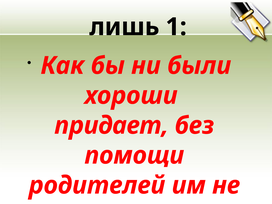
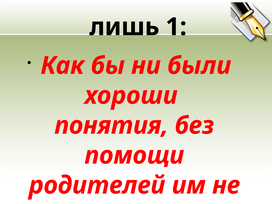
придает: придает -> понятия
